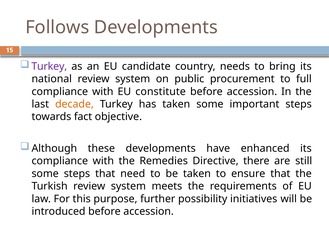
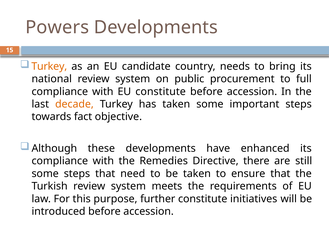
Follows: Follows -> Powers
Turkey at (49, 66) colour: purple -> orange
further possibility: possibility -> constitute
